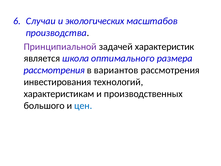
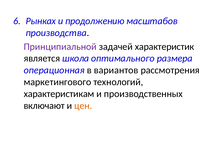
Случаи: Случаи -> Рынках
экологических: экологических -> продолжению
рассмотрения at (54, 70): рассмотрения -> операционная
инвестирования: инвестирования -> маркетингового
большого: большого -> включают
цен colour: blue -> orange
